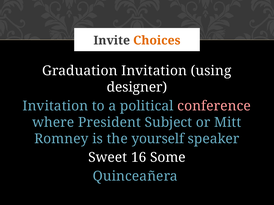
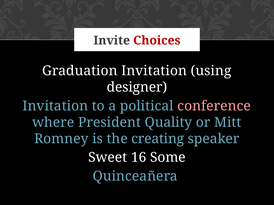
Choices colour: orange -> red
Subject: Subject -> Quality
yourself: yourself -> creating
